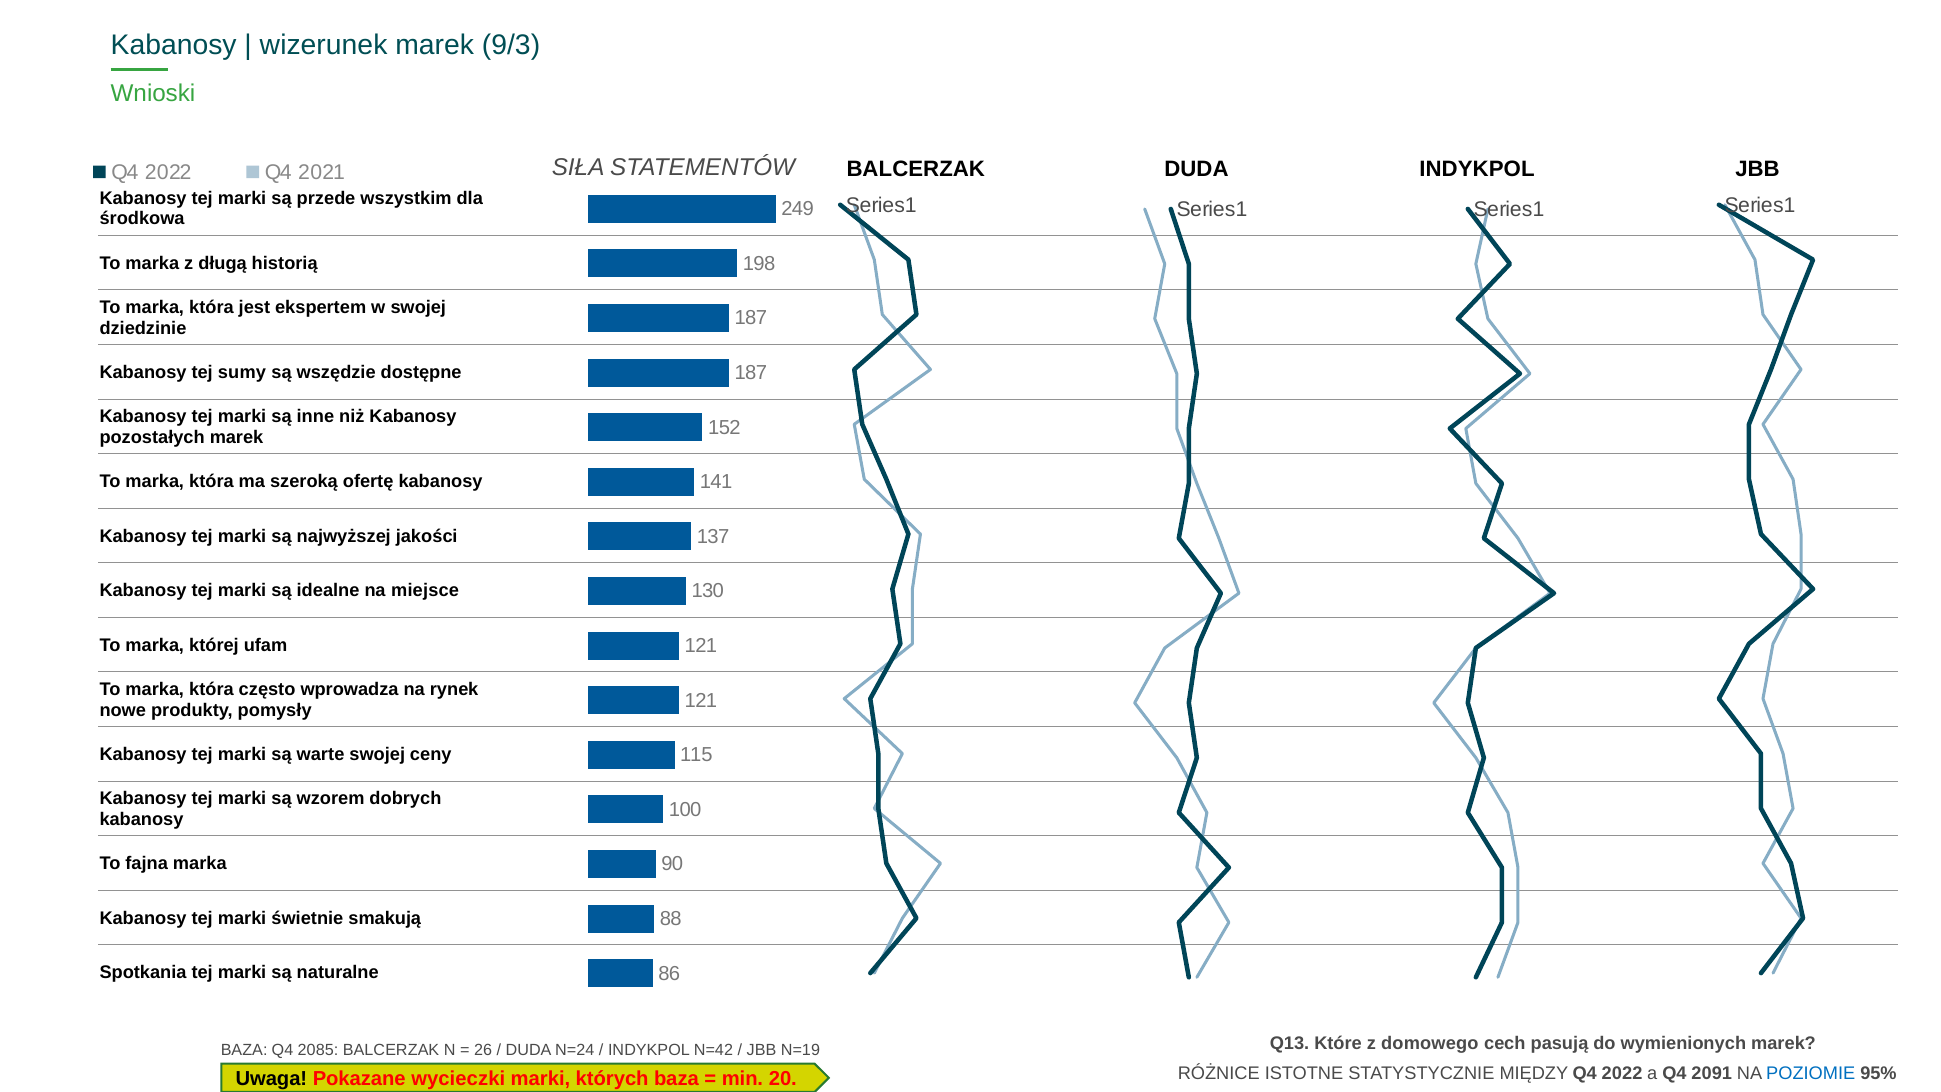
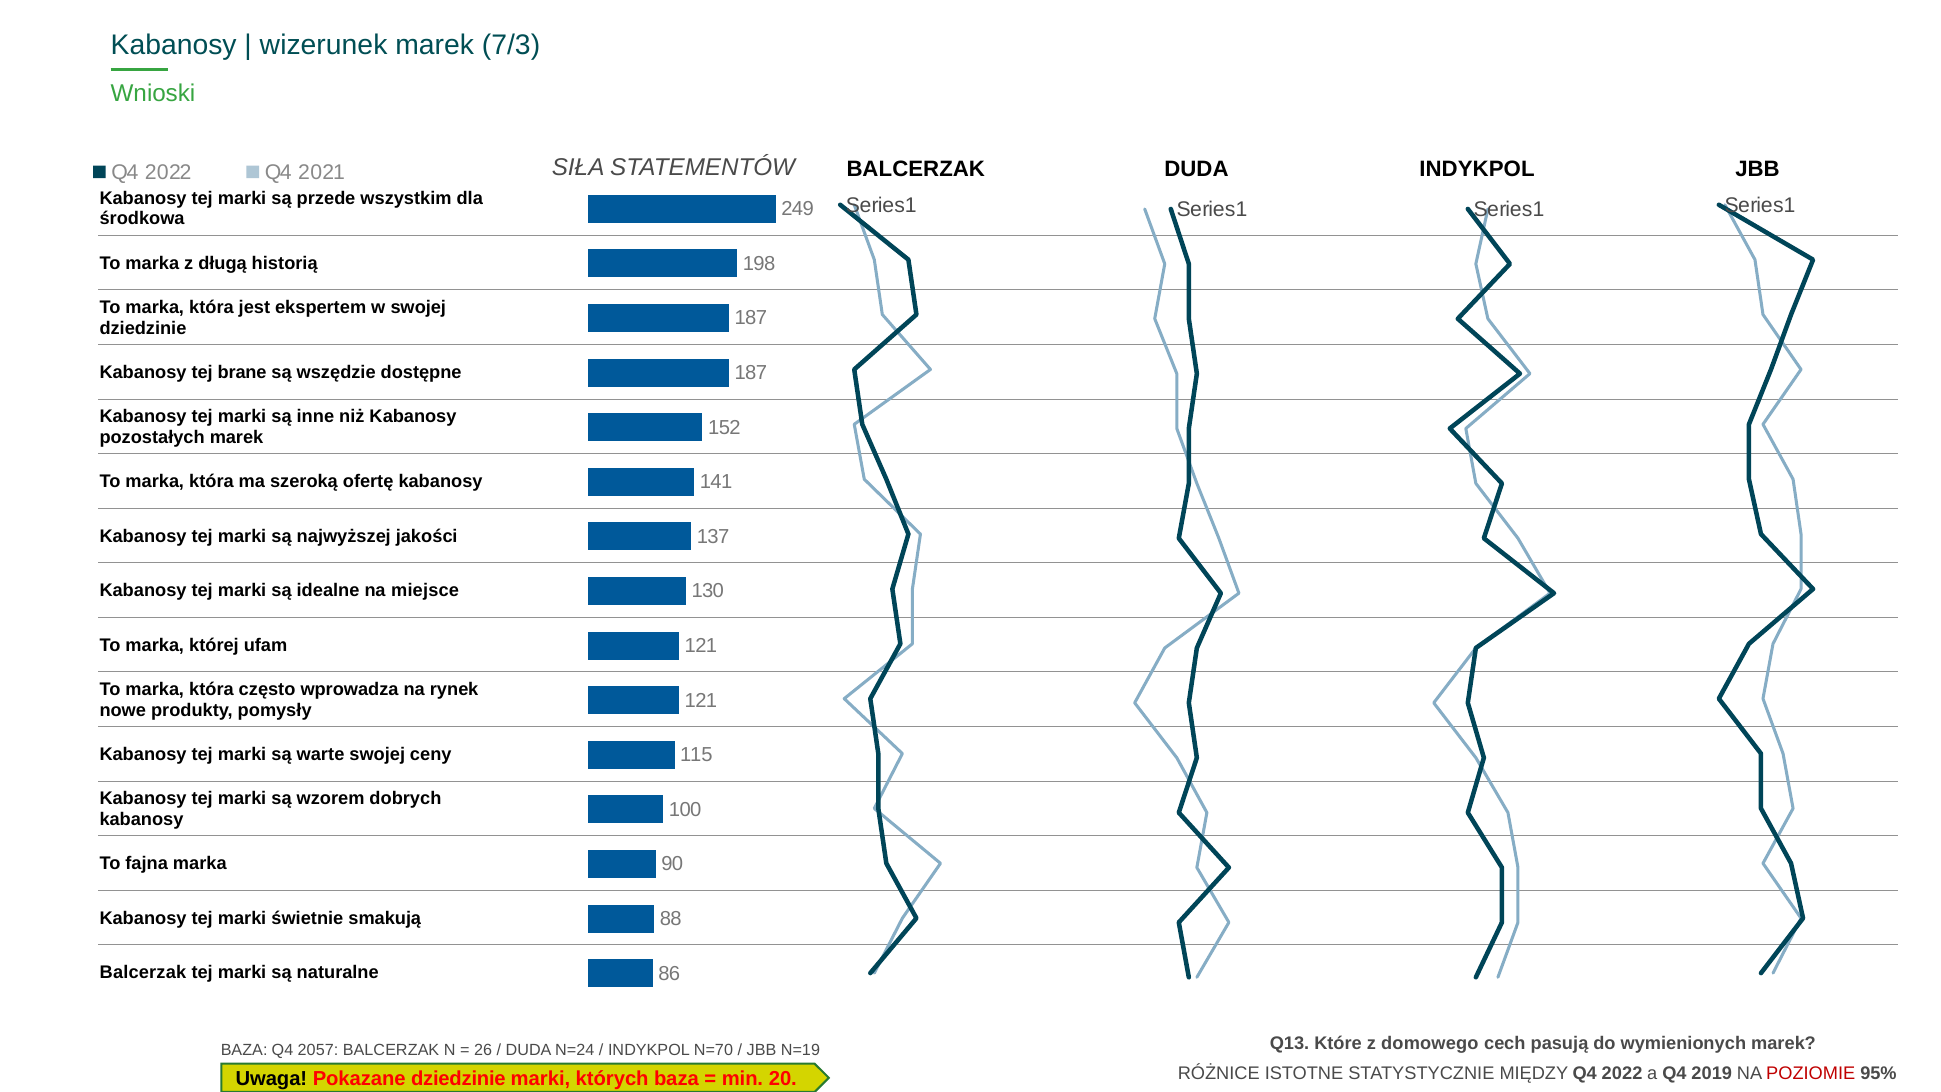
9/3: 9/3 -> 7/3
sumy: sumy -> brane
Spotkania at (143, 972): Spotkania -> Balcerzak
2085: 2085 -> 2057
N=42: N=42 -> N=70
2091: 2091 -> 2019
POZIOMIE colour: blue -> red
Pokazane wycieczki: wycieczki -> dziedzinie
